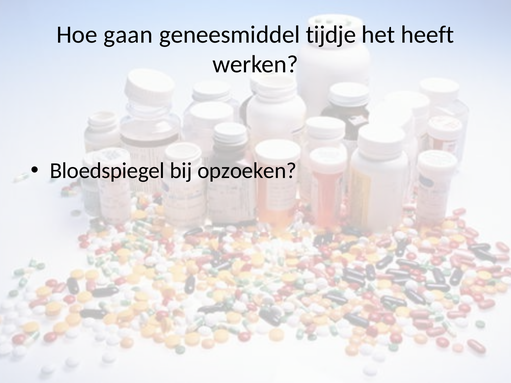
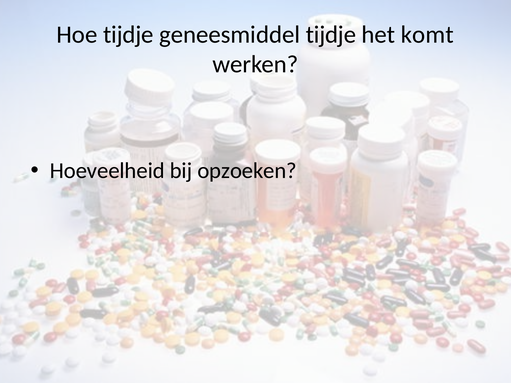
Hoe gaan: gaan -> tijdje
heeft: heeft -> komt
Bloedspiegel: Bloedspiegel -> Hoeveelheid
